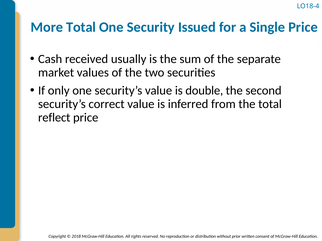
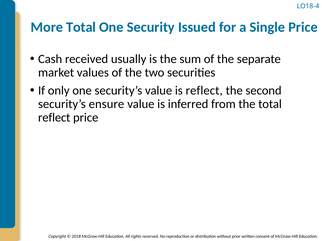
is double: double -> reflect
correct: correct -> ensure
